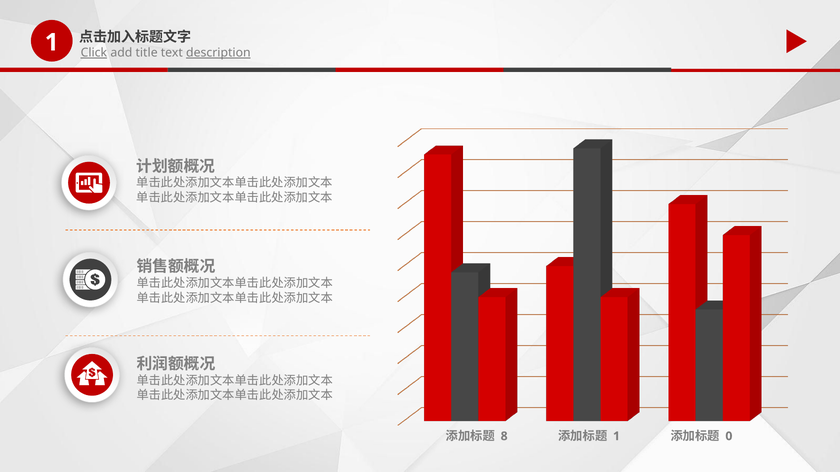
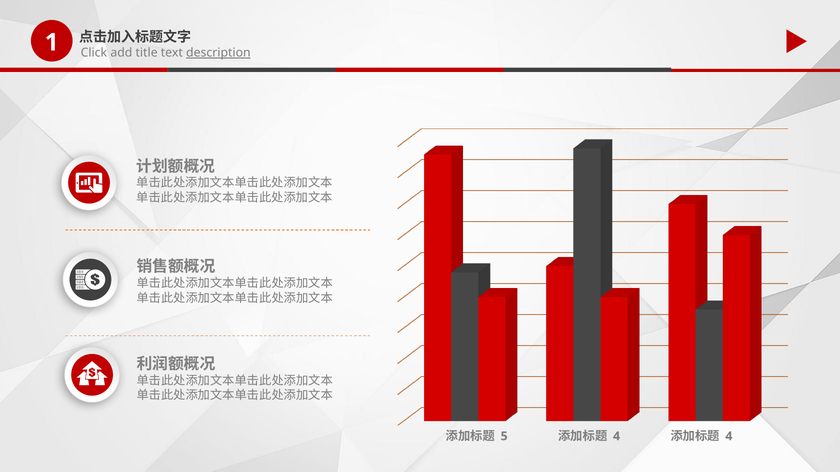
Click underline: present -> none
8: 8 -> 5
1 at (617, 437): 1 -> 4
0 at (729, 437): 0 -> 4
